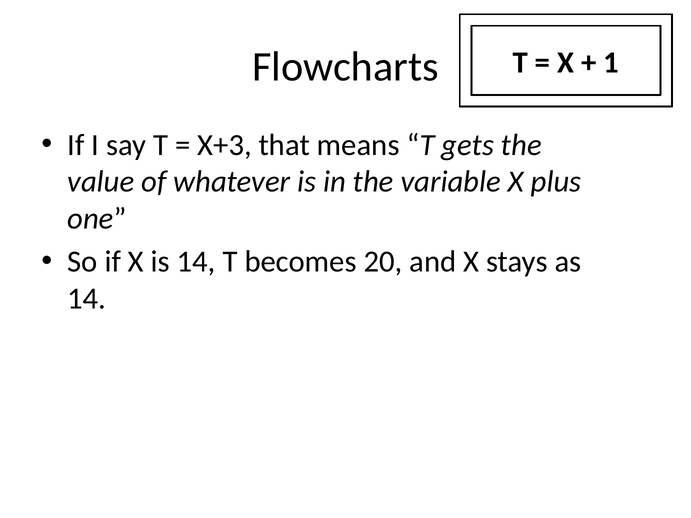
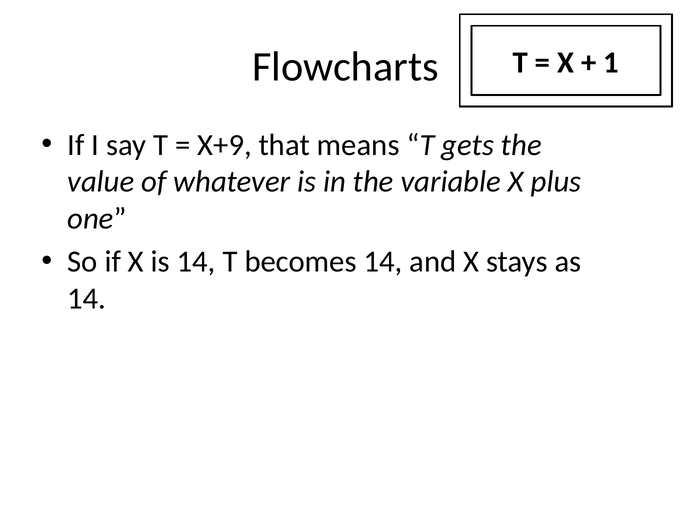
X+3: X+3 -> X+9
becomes 20: 20 -> 14
